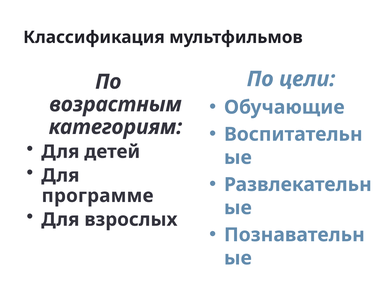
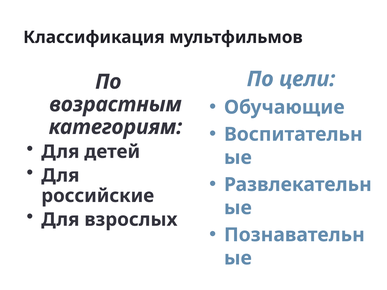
программе: программе -> российские
